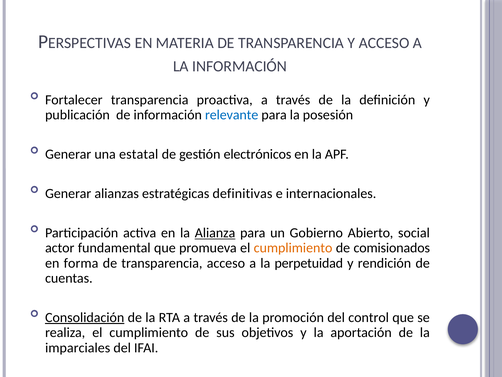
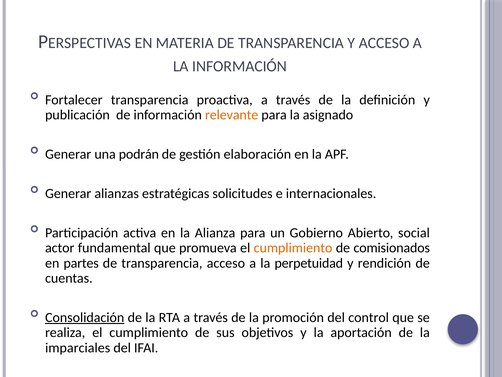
relevante colour: blue -> orange
posesión: posesión -> asignado
estatal: estatal -> podrán
electrónicos: electrónicos -> elaboración
definitivas: definitivas -> solicitudes
Alianza underline: present -> none
forma: forma -> partes
